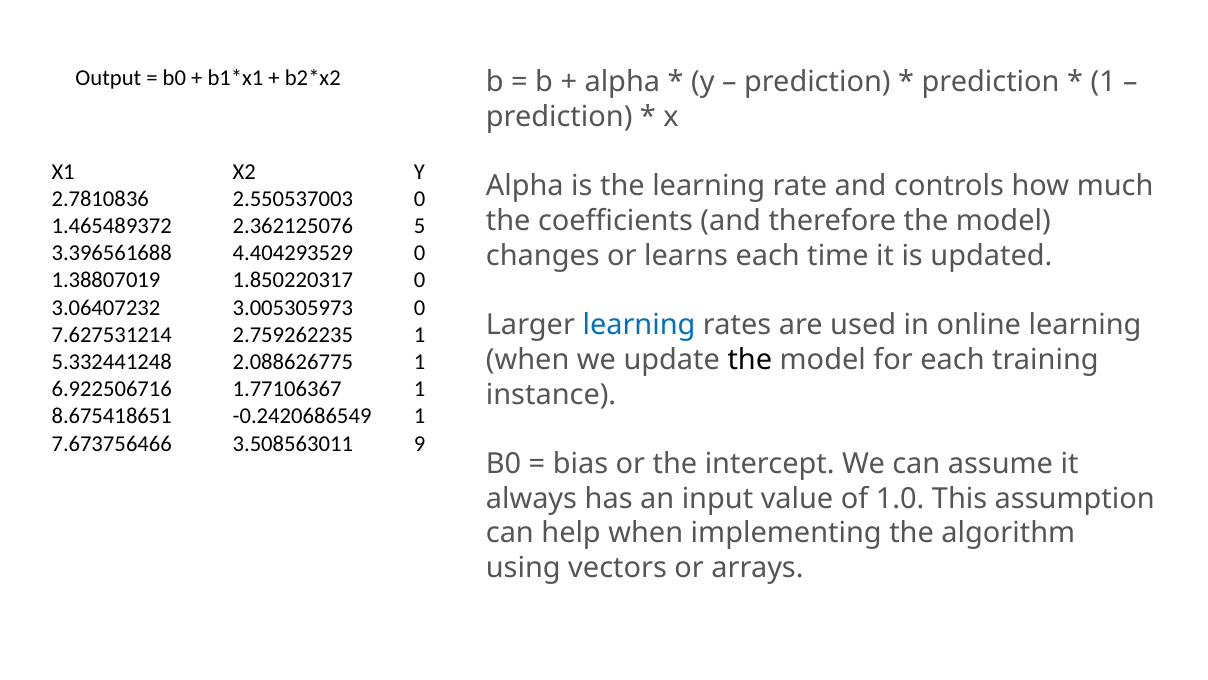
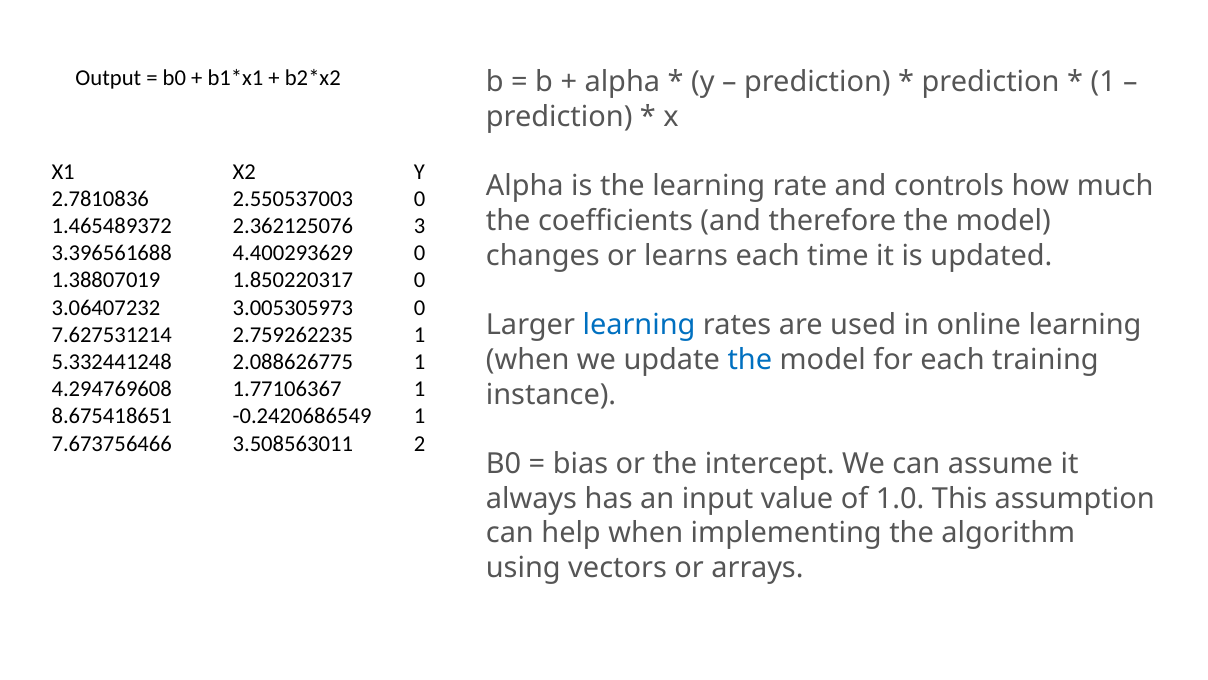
5: 5 -> 3
4.404293529: 4.404293529 -> 4.400293629
the at (750, 359) colour: black -> blue
6.922506716: 6.922506716 -> 4.294769608
9: 9 -> 2
